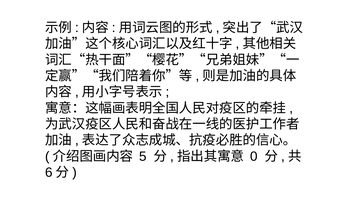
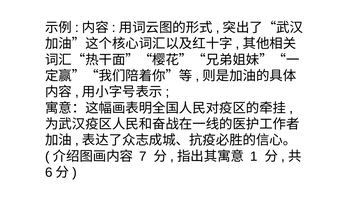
5: 5 -> 7
0: 0 -> 1
